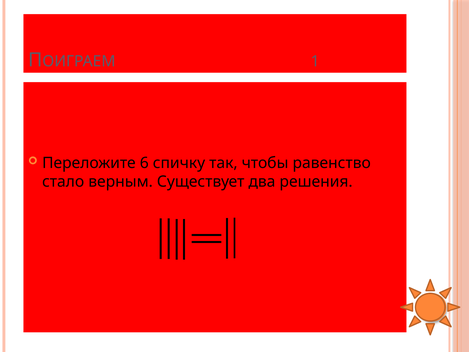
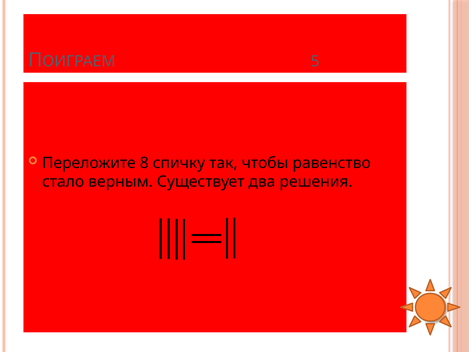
1: 1 -> 5
6: 6 -> 8
